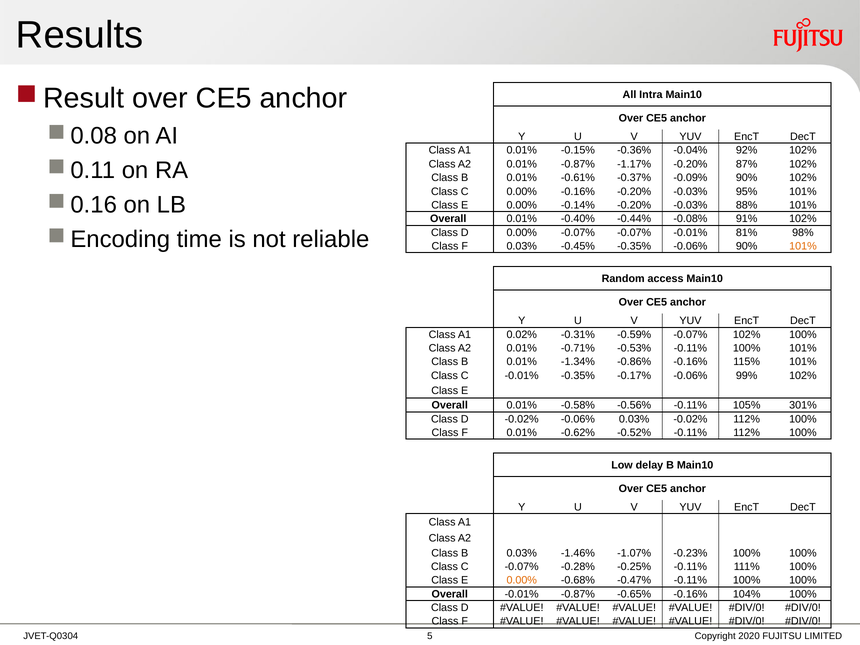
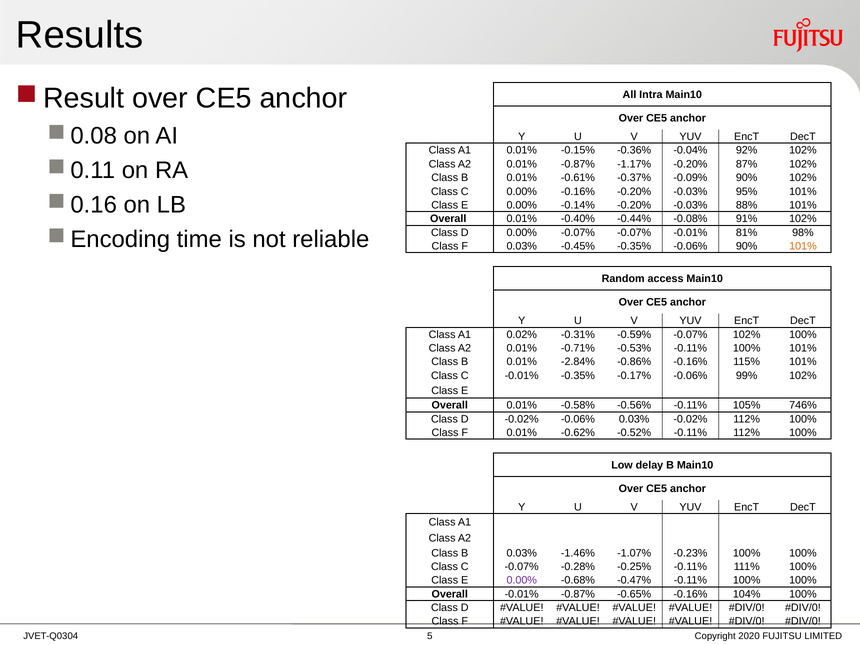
-1.34%: -1.34% -> -2.84%
301%: 301% -> 746%
0.00% at (522, 580) colour: orange -> purple
